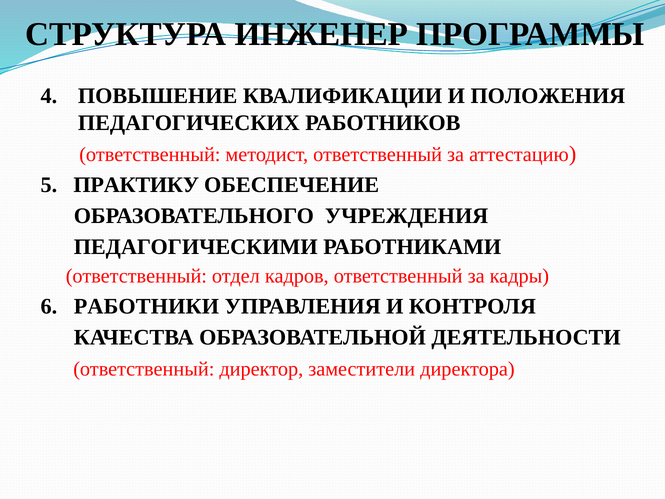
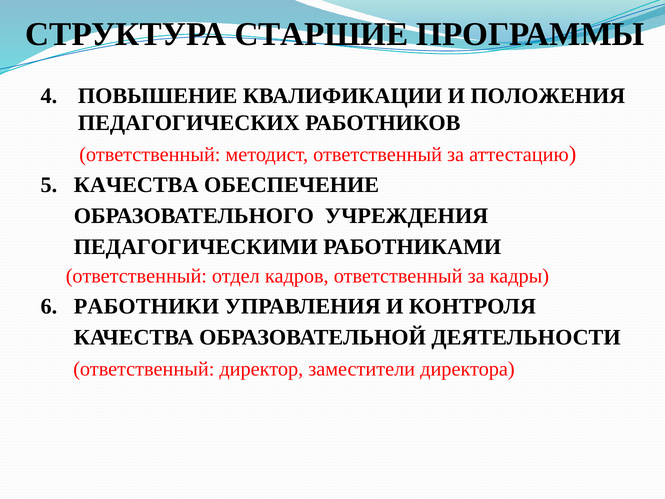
ИНЖЕНЕР: ИНЖЕНЕР -> СТАРШИЕ
ПРАКТИКУ at (136, 185): ПРАКТИКУ -> КАЧЕСТВА
